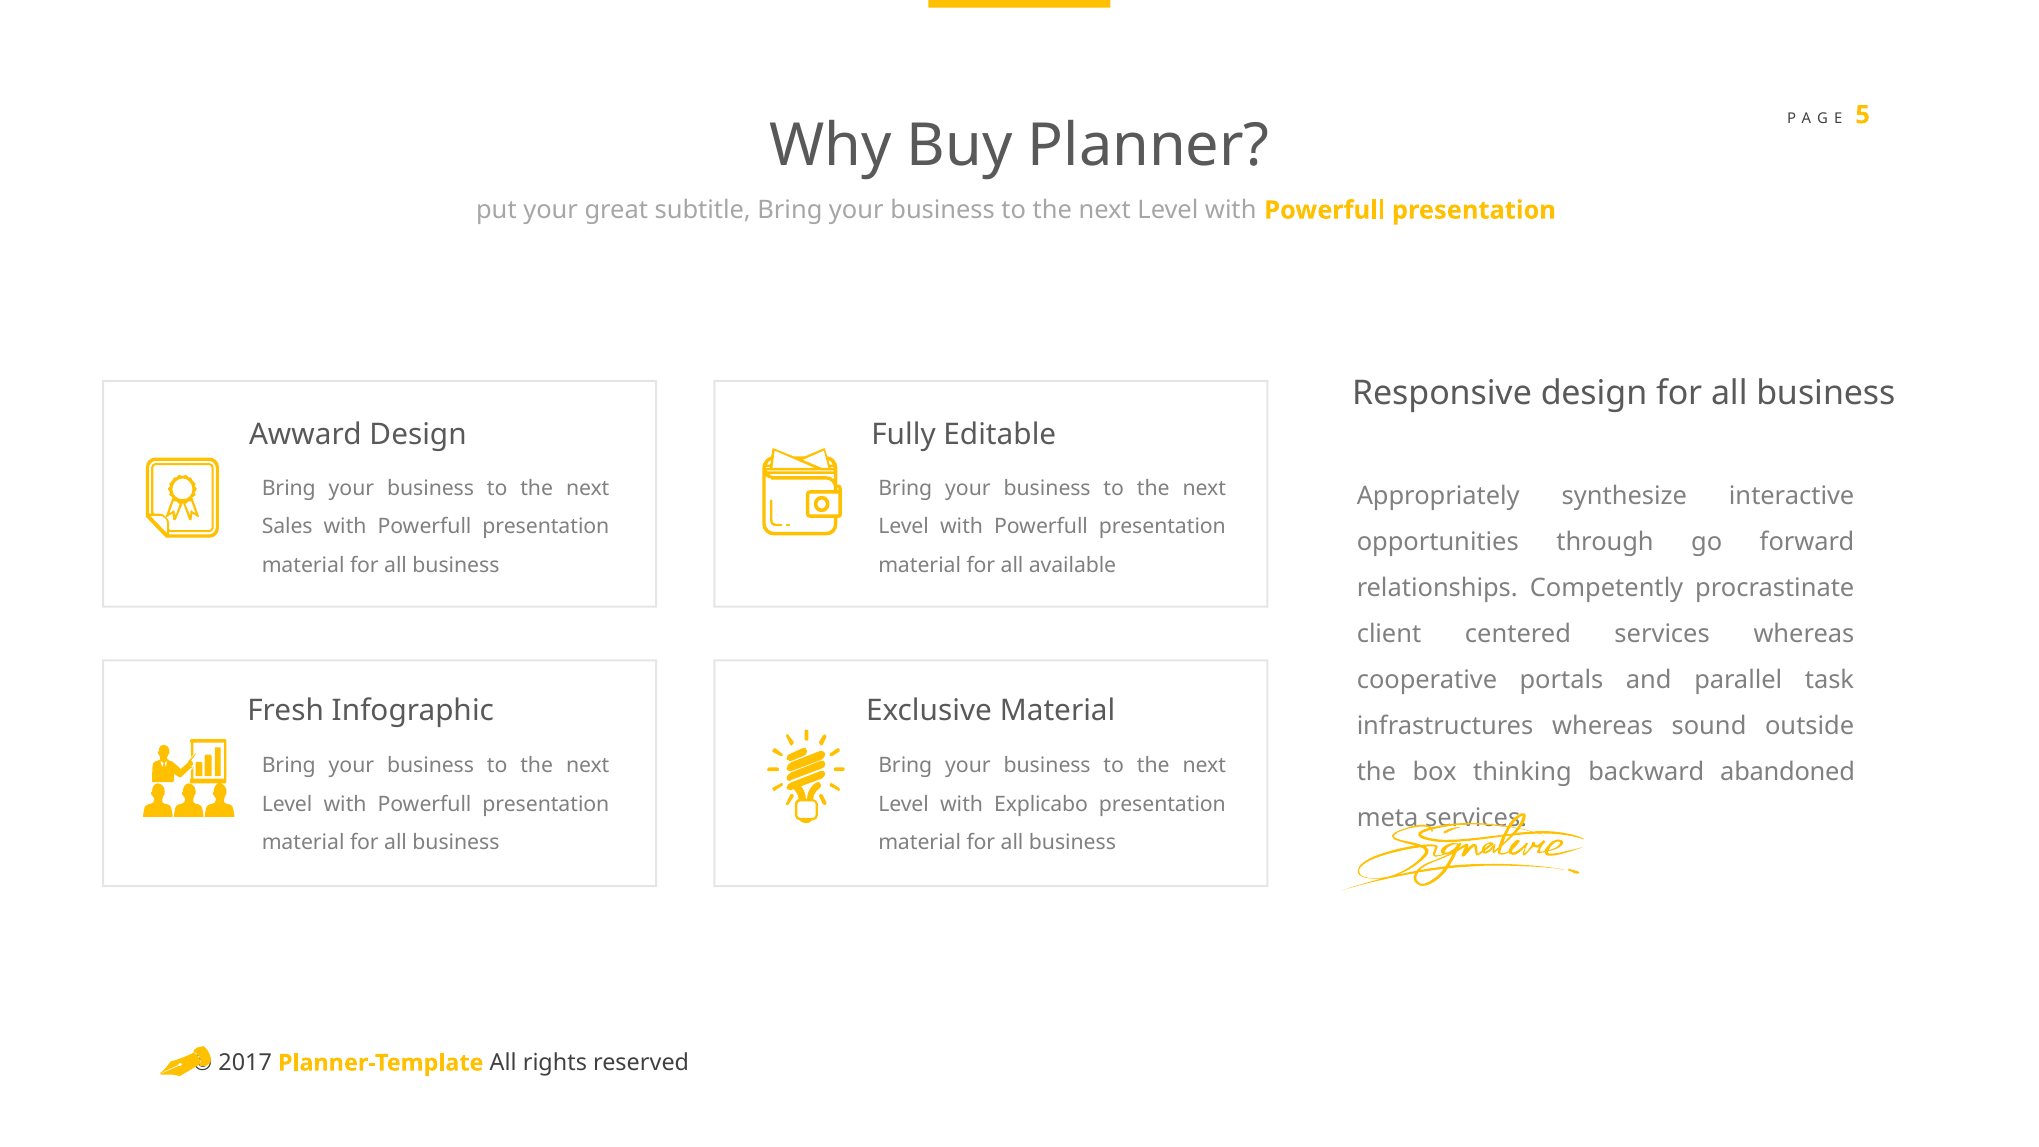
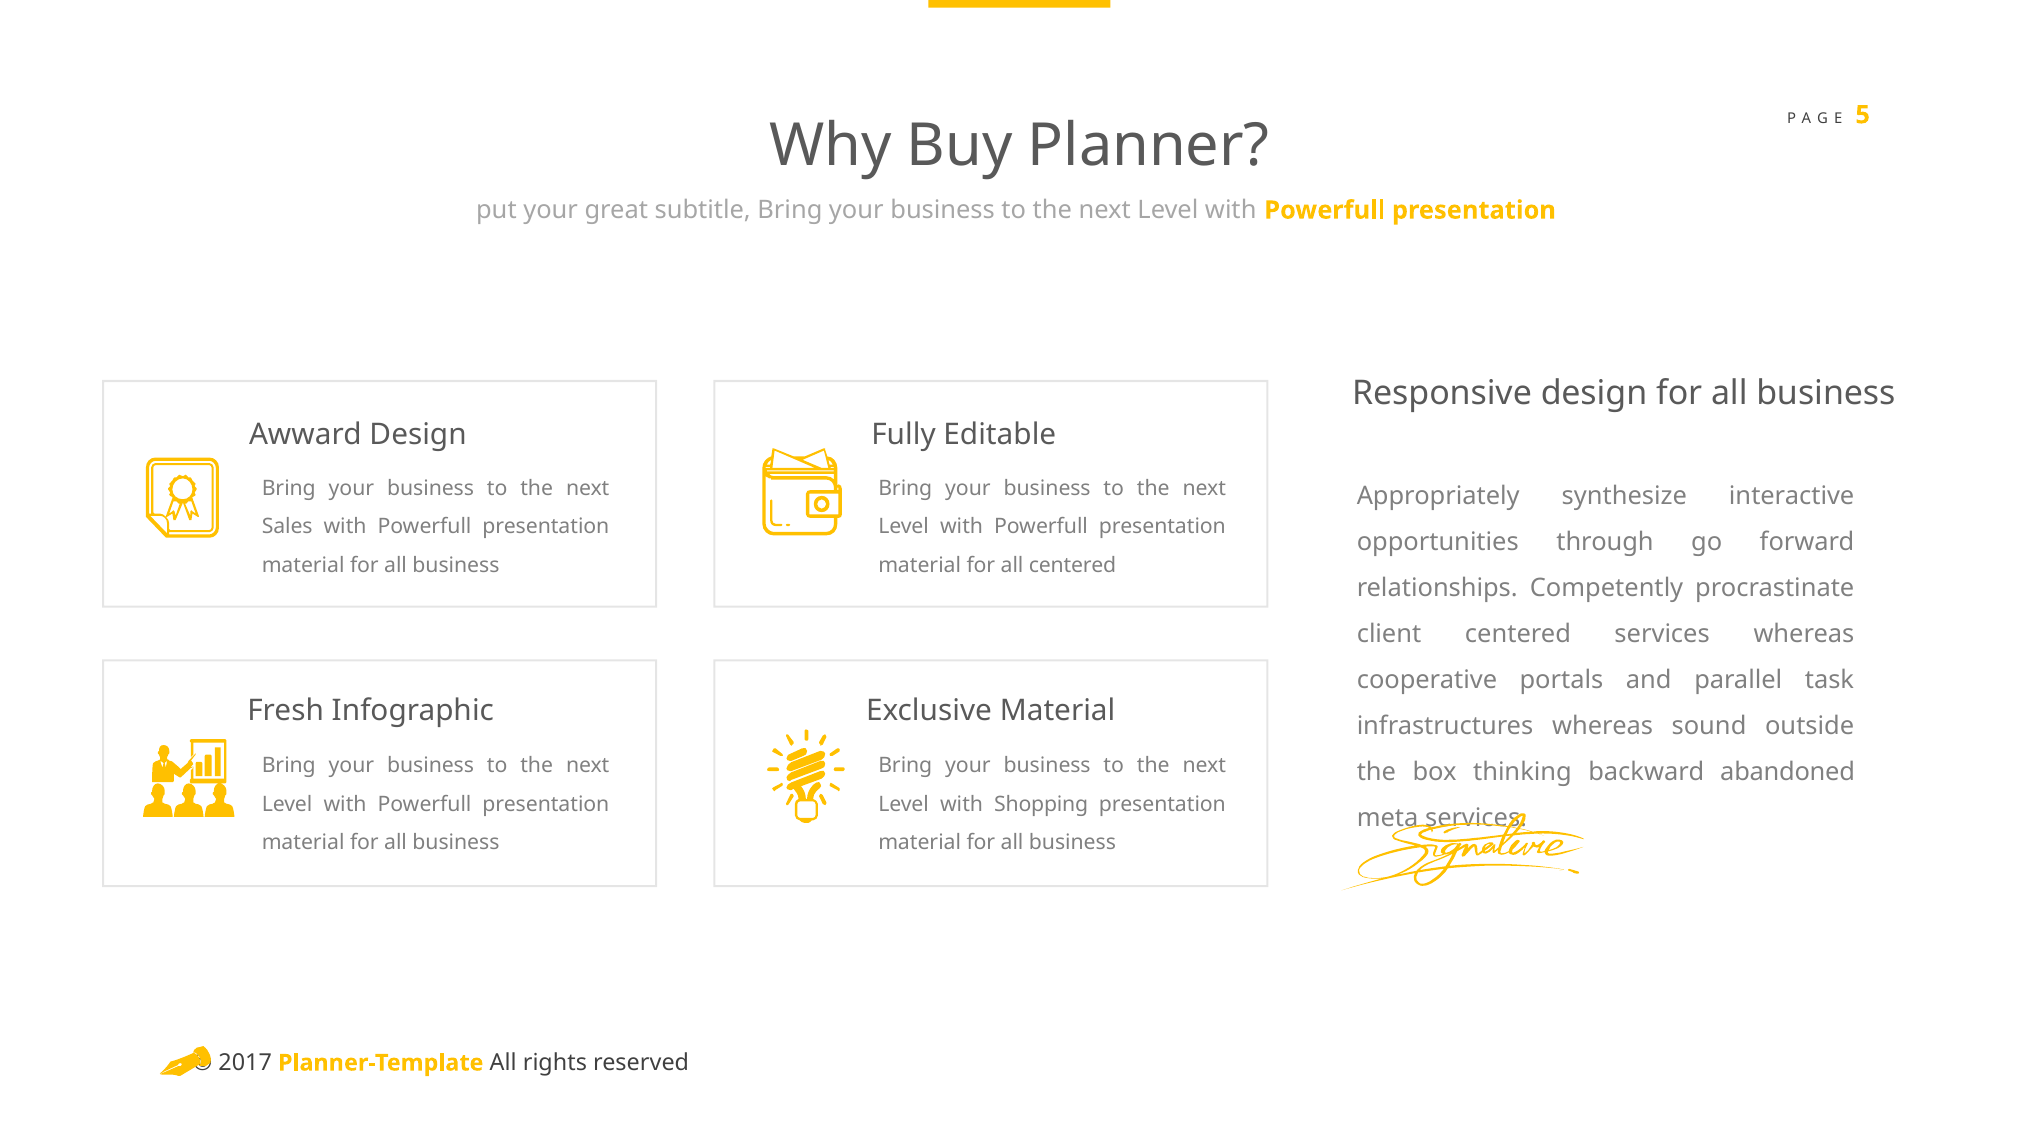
all available: available -> centered
Explicabo: Explicabo -> Shopping
